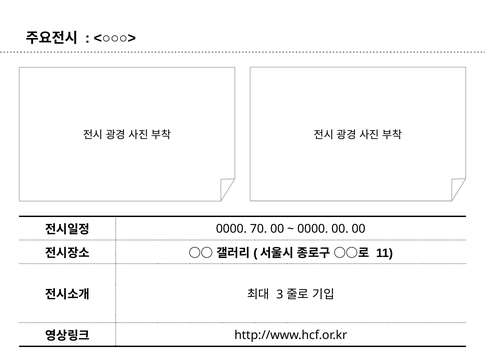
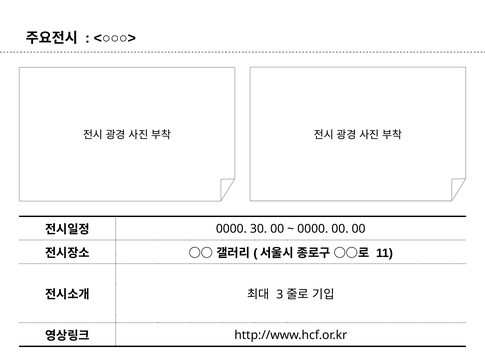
70: 70 -> 30
